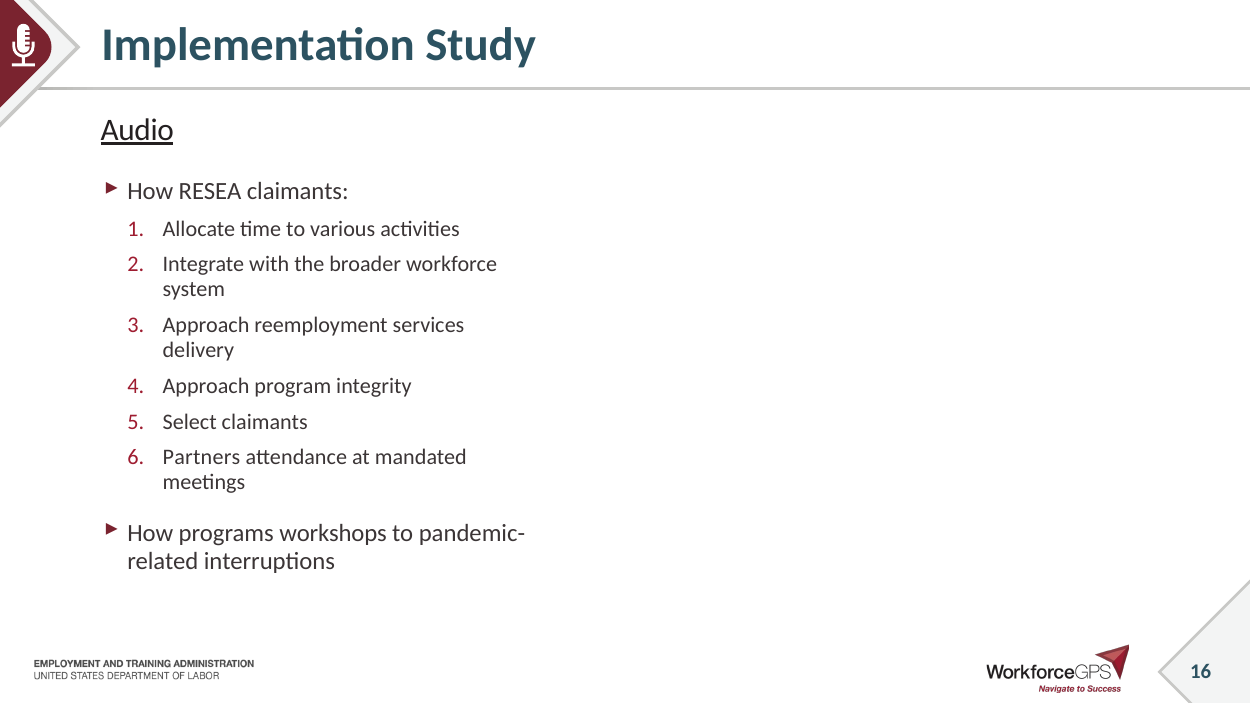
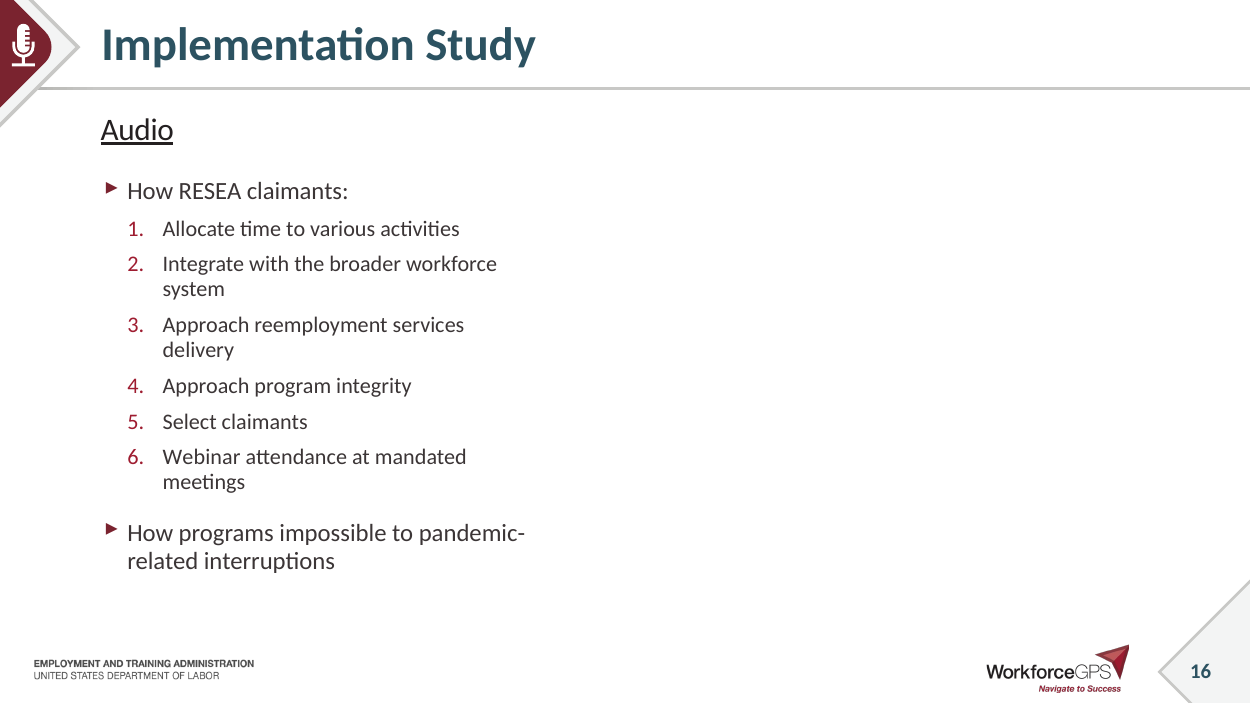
Partners: Partners -> Webinar
workshops: workshops -> impossible
